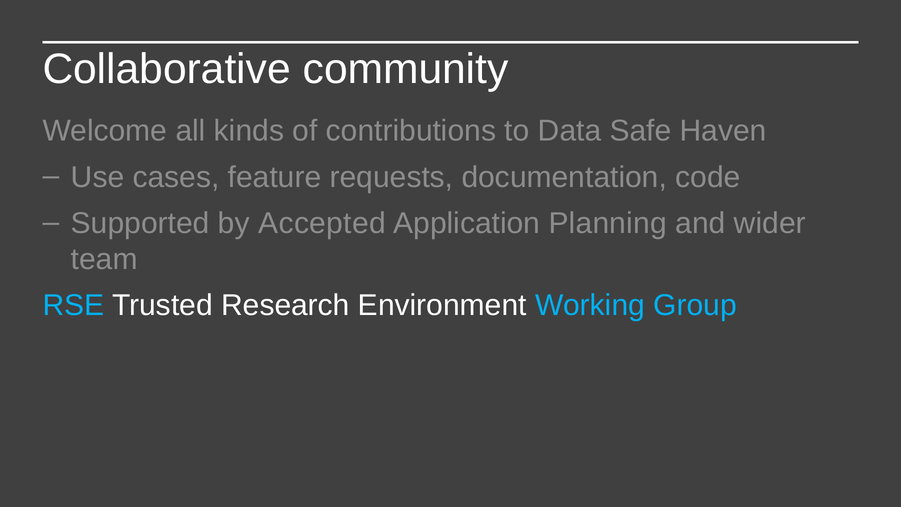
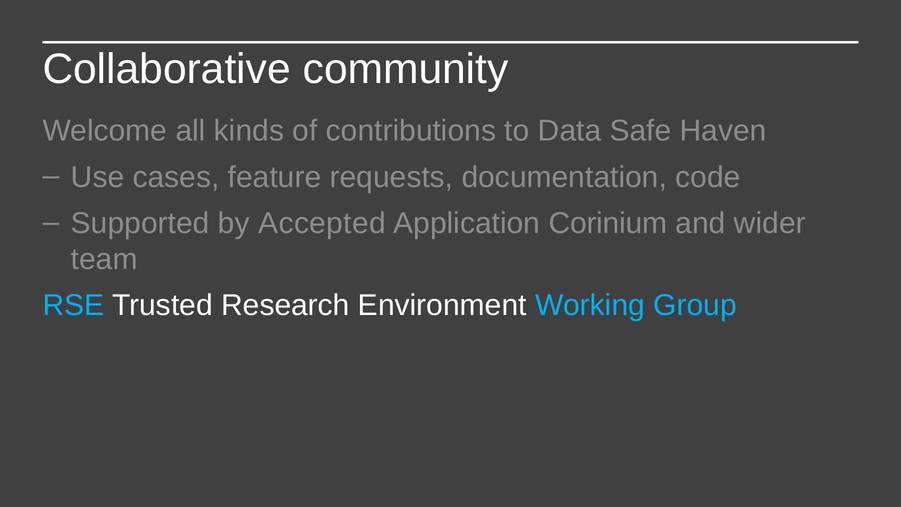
Planning: Planning -> Corinium
